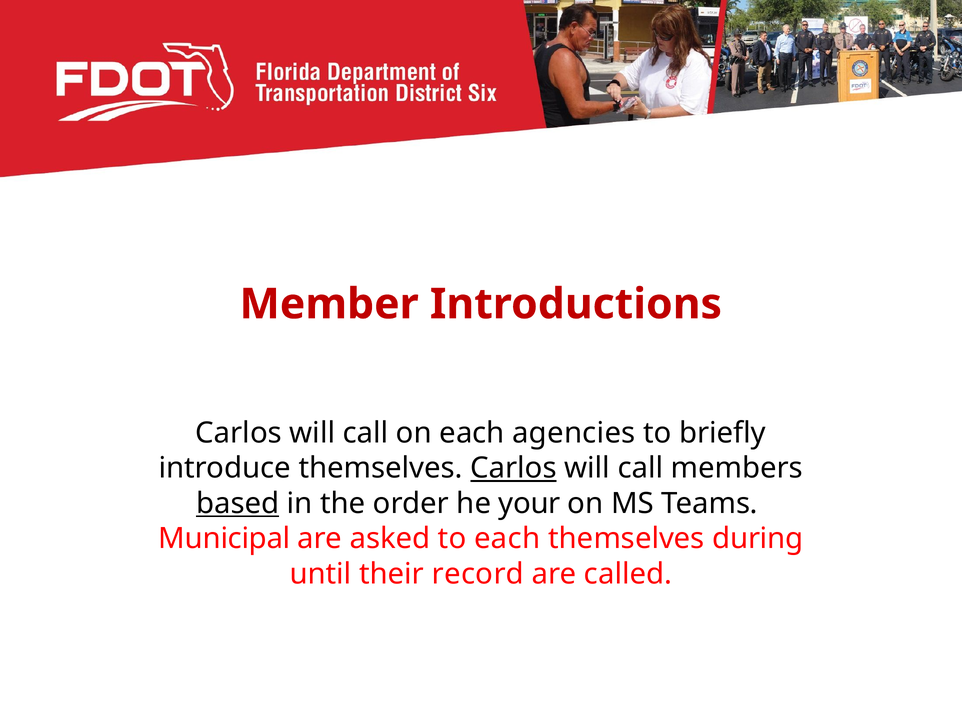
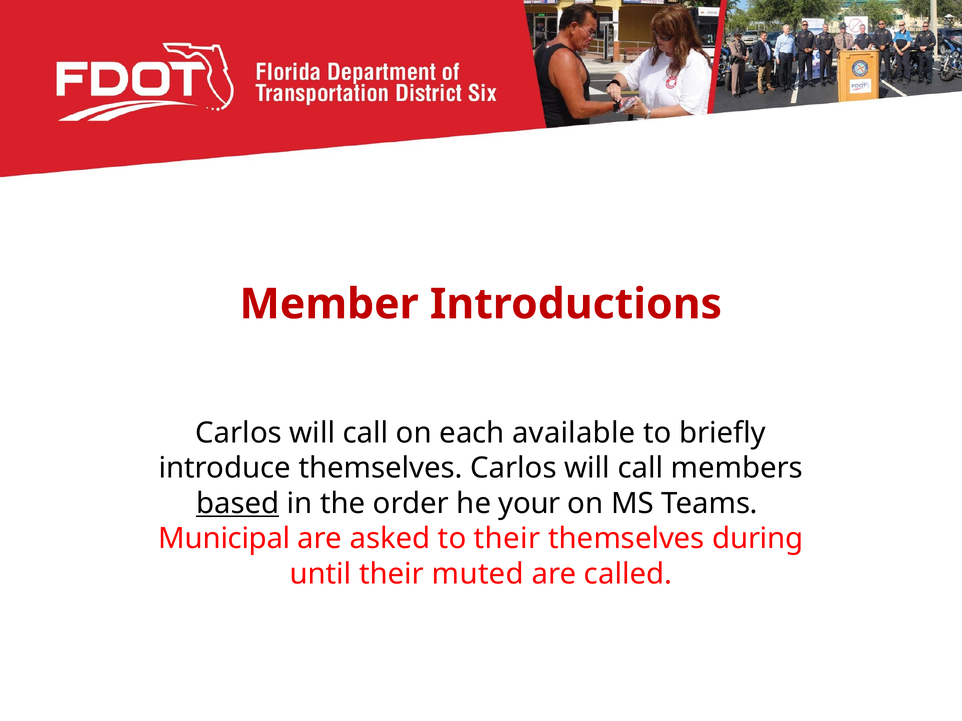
agencies: agencies -> available
Carlos at (514, 469) underline: present -> none
to each: each -> their
record: record -> muted
